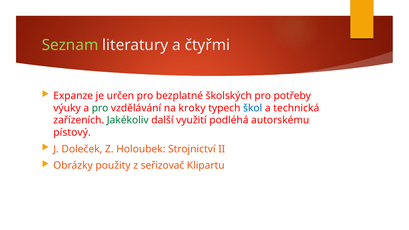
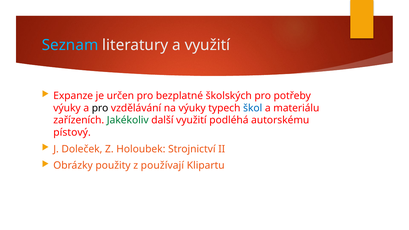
Seznam colour: light green -> light blue
a čtyřmi: čtyřmi -> využití
pro at (100, 108) colour: green -> black
na kroky: kroky -> výuky
technická: technická -> materiálu
seřizovač: seřizovač -> používají
